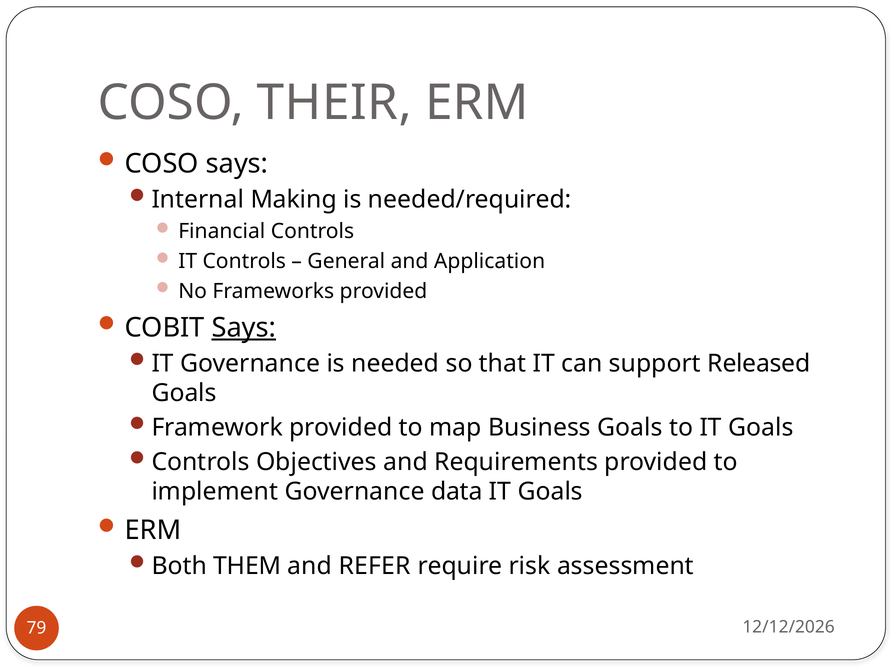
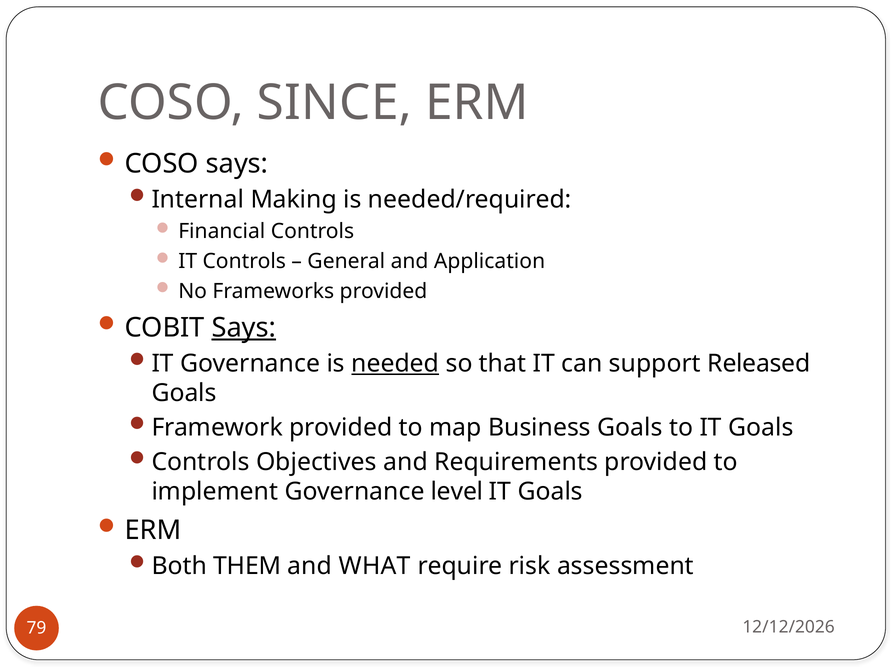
THEIR: THEIR -> SINCE
needed underline: none -> present
data: data -> level
REFER: REFER -> WHAT
